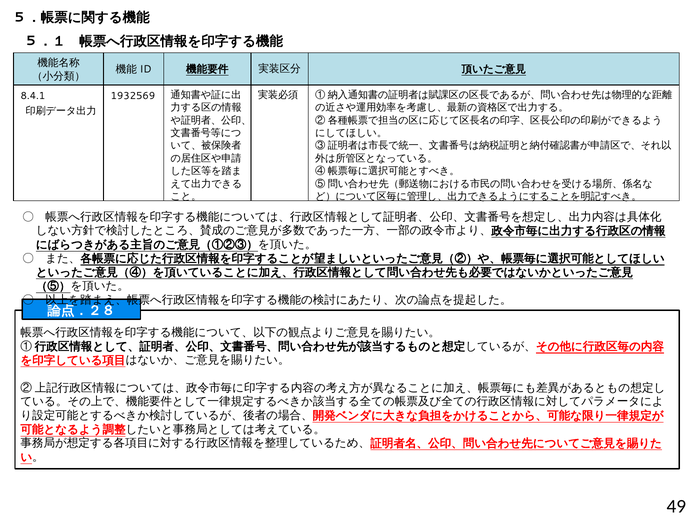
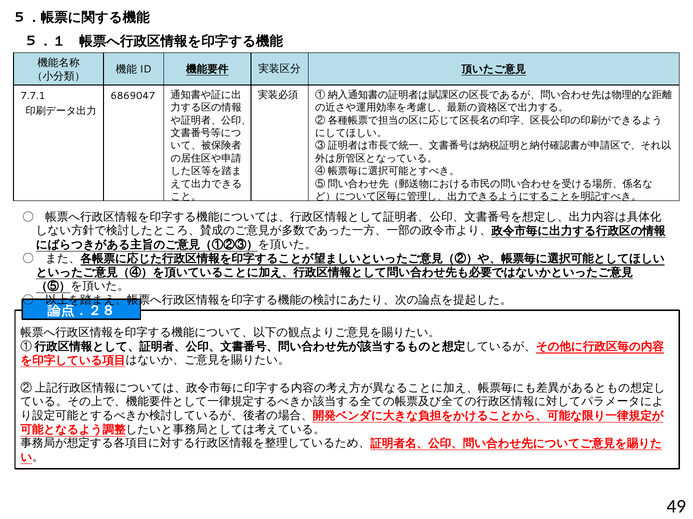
8.4.1: 8.4.1 -> 7.7.1
1932569: 1932569 -> 6869047
